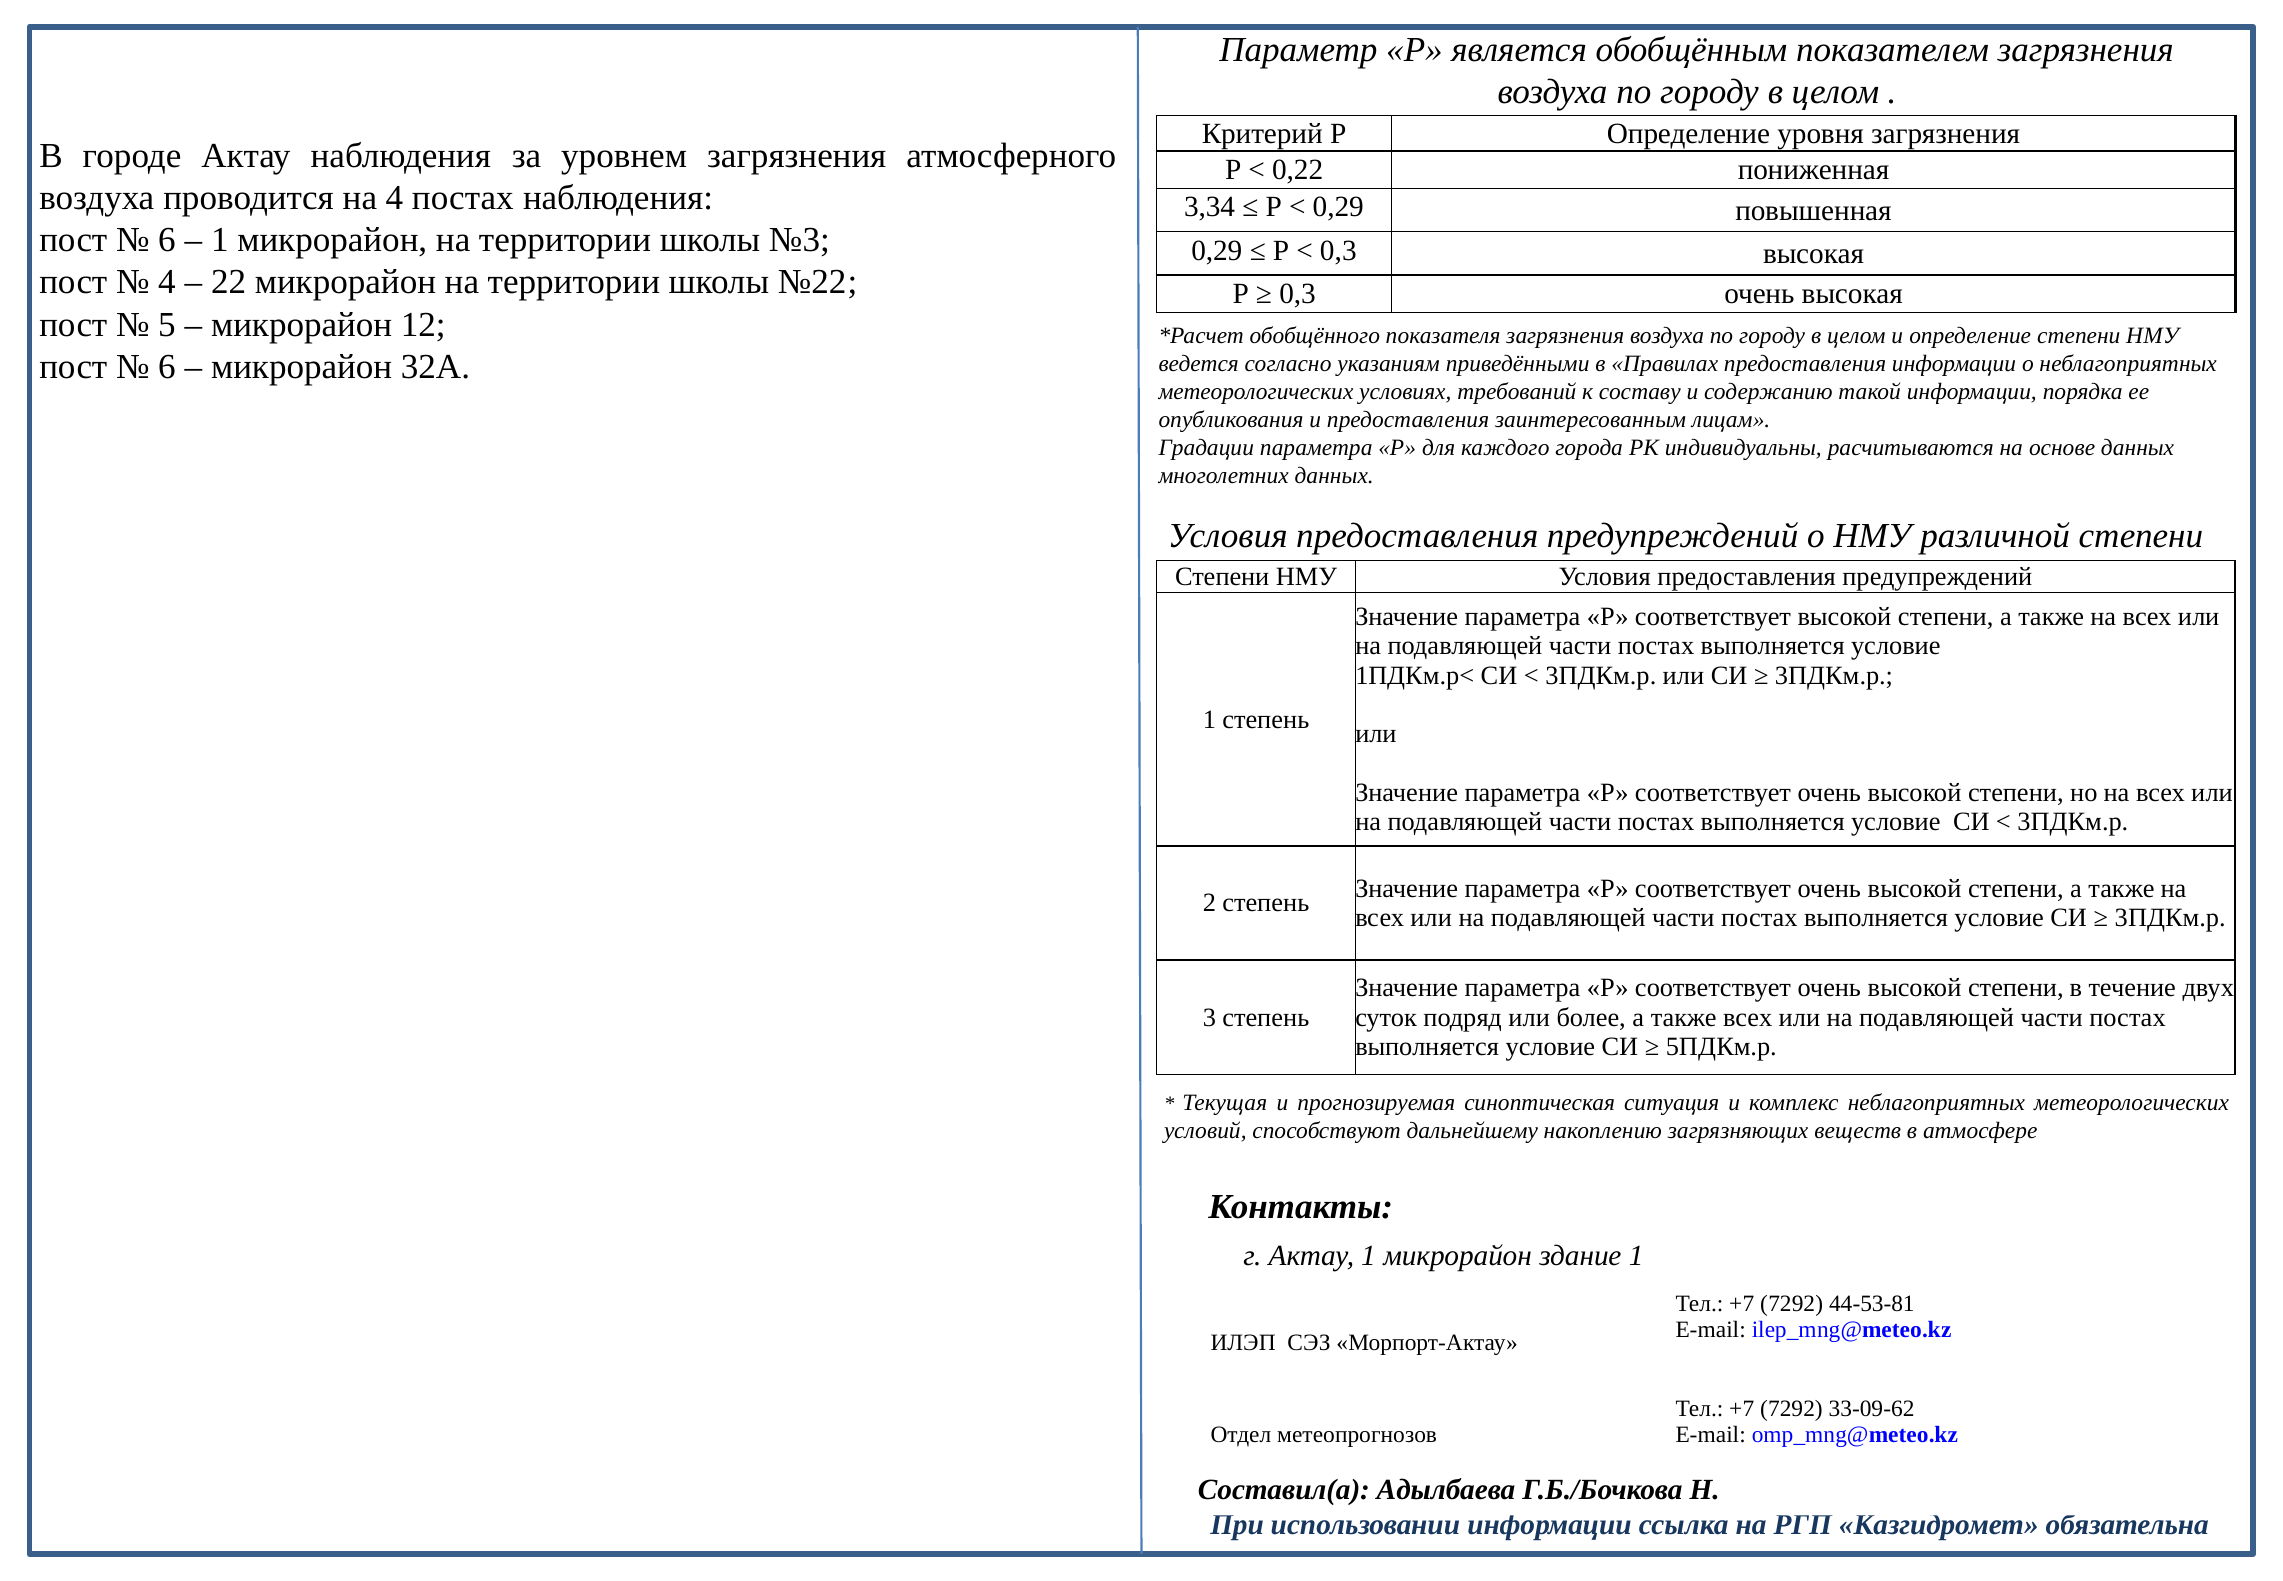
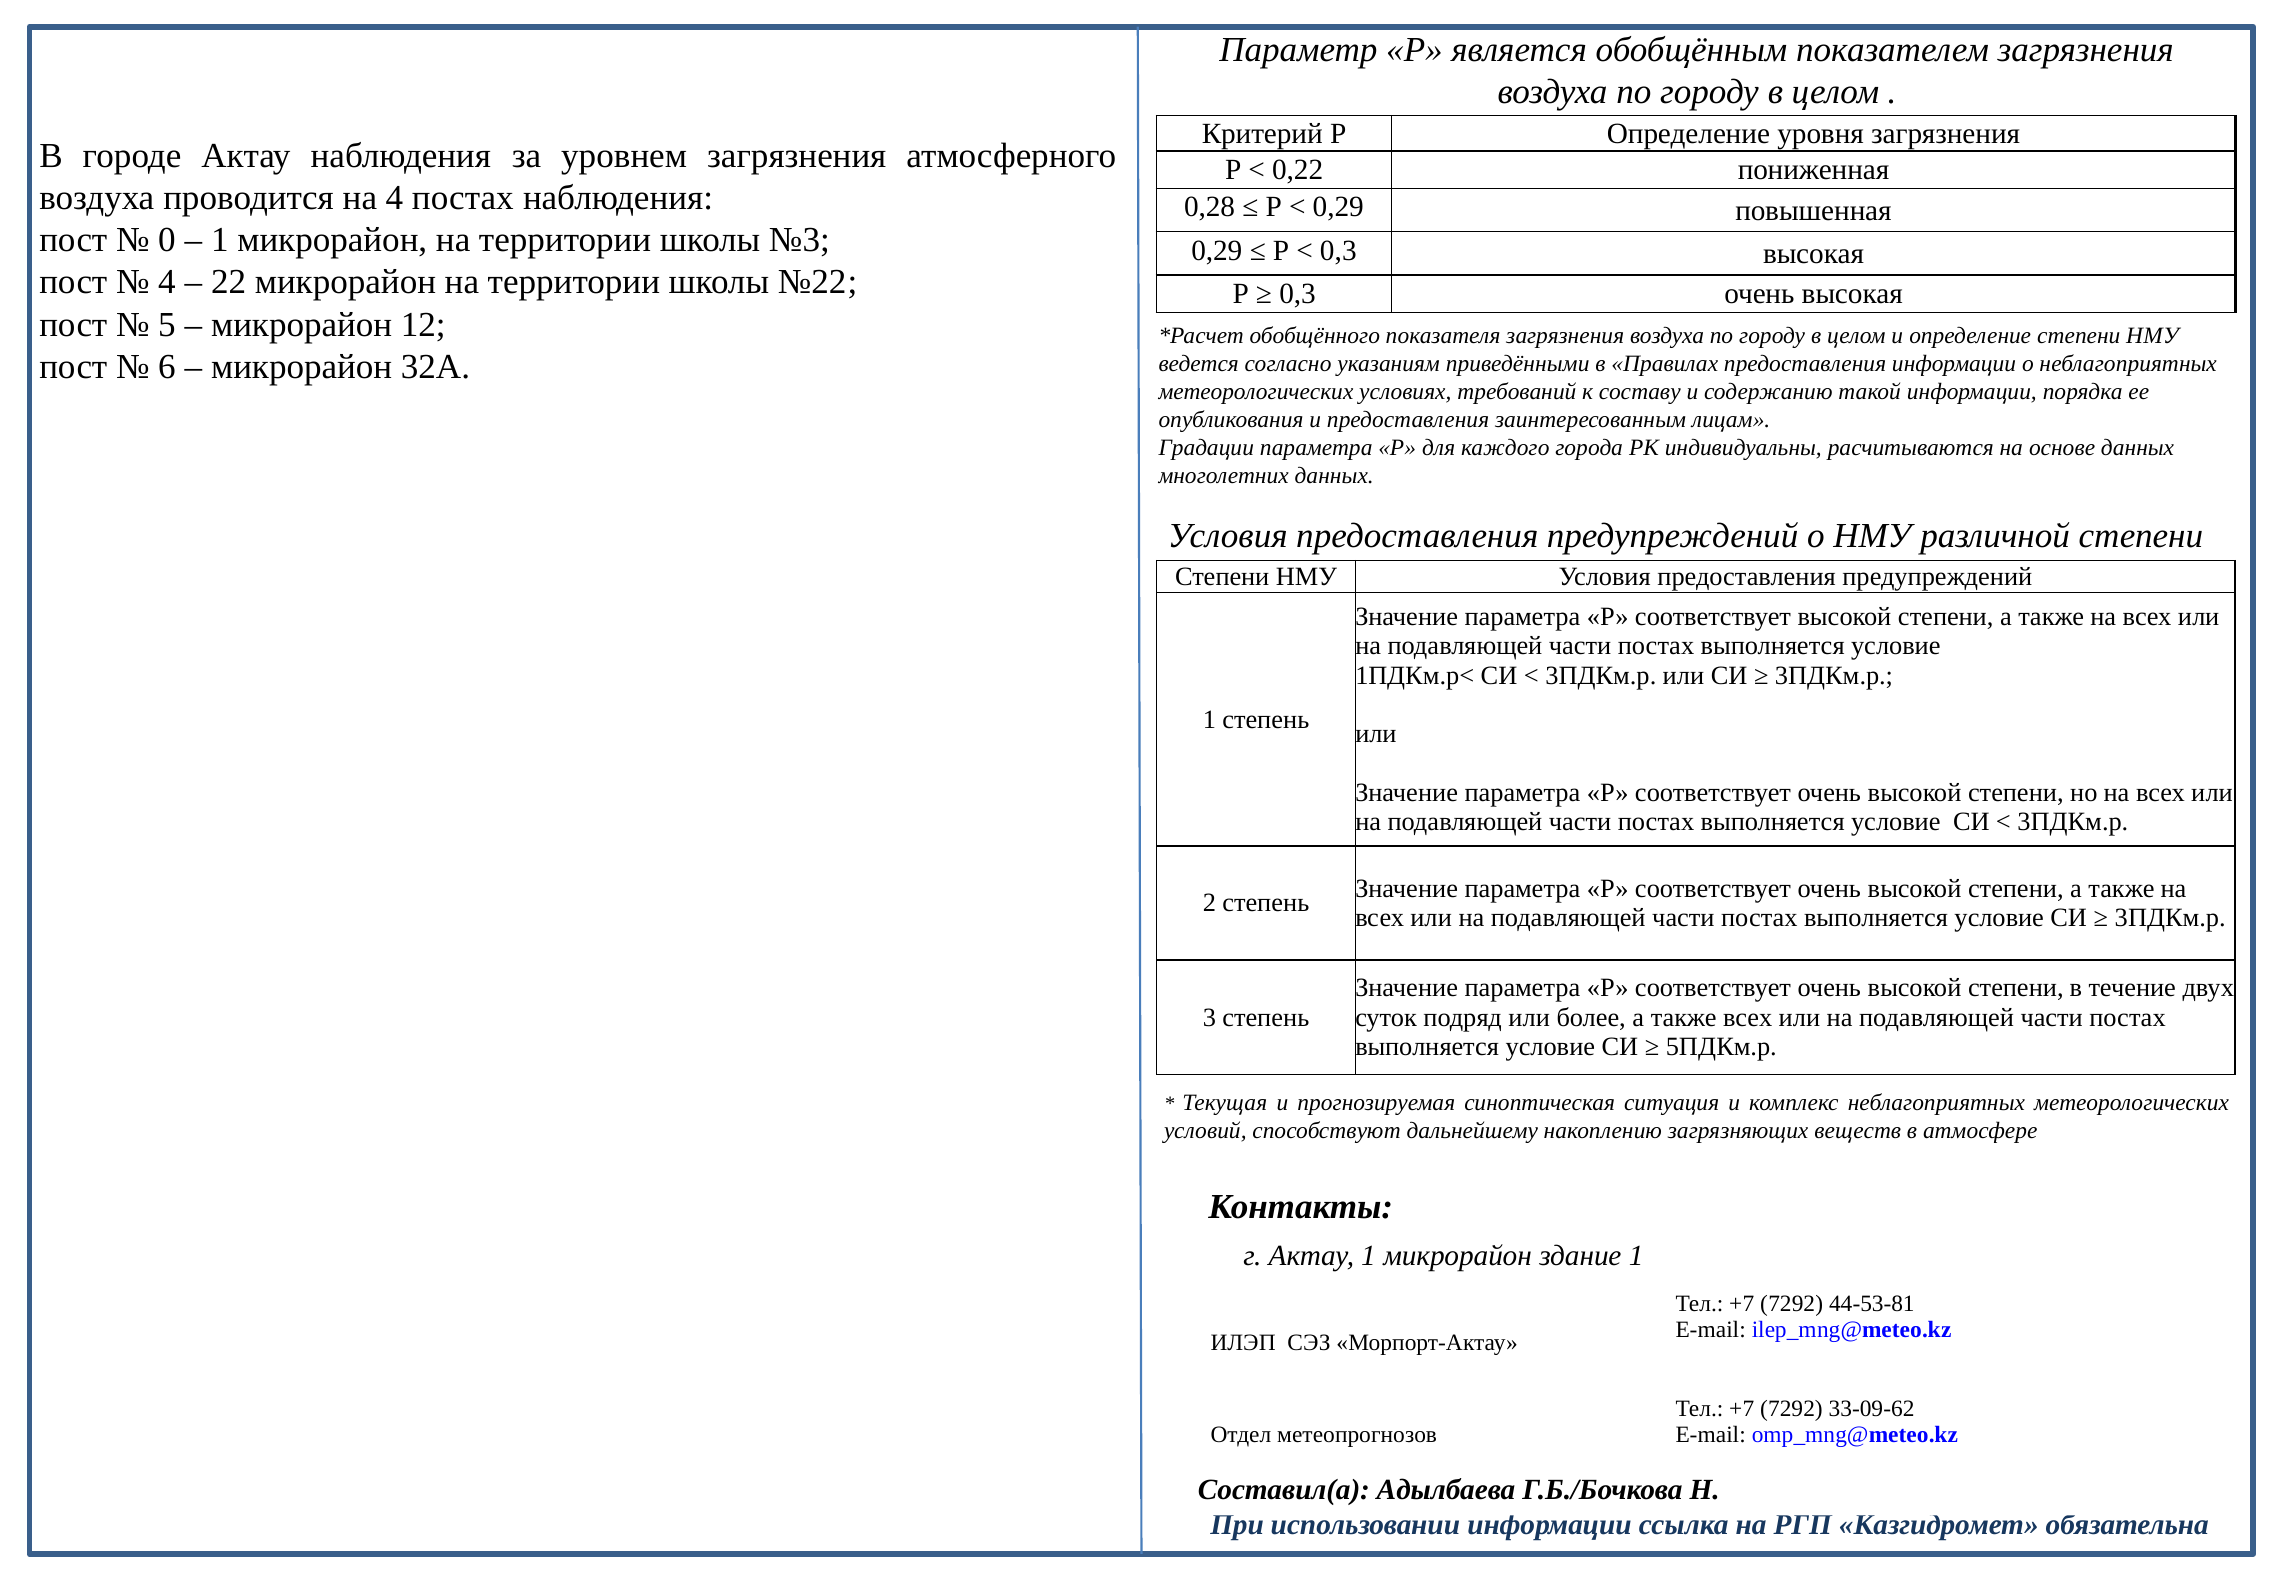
3,34: 3,34 -> 0,28
6 at (167, 240): 6 -> 0
